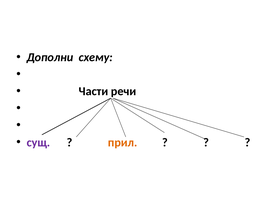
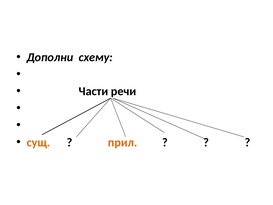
сущ colour: purple -> orange
